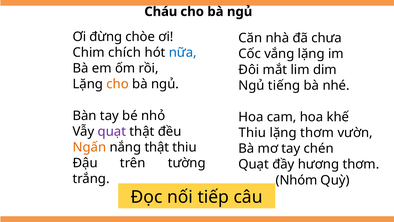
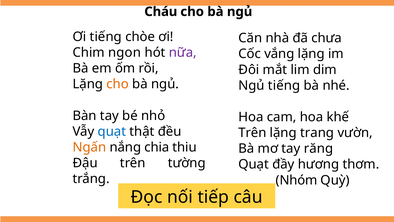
Ơi đừng: đừng -> tiếng
chích: chích -> ngon
nữa colour: blue -> purple
quạt at (112, 131) colour: purple -> blue
Thiu at (252, 133): Thiu -> Trên
lặng thơm: thơm -> trang
nắng thật: thật -> chia
chén: chén -> răng
